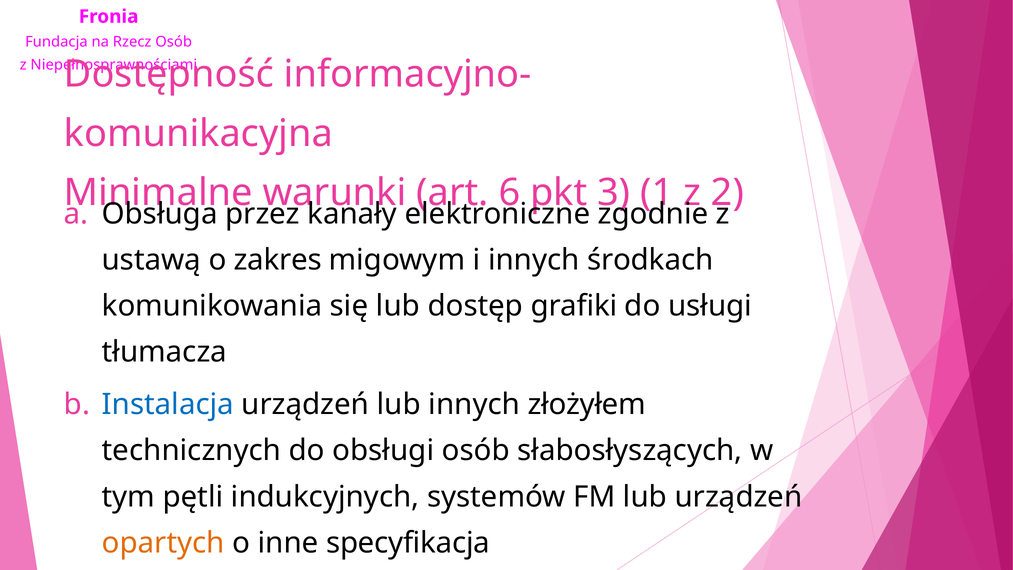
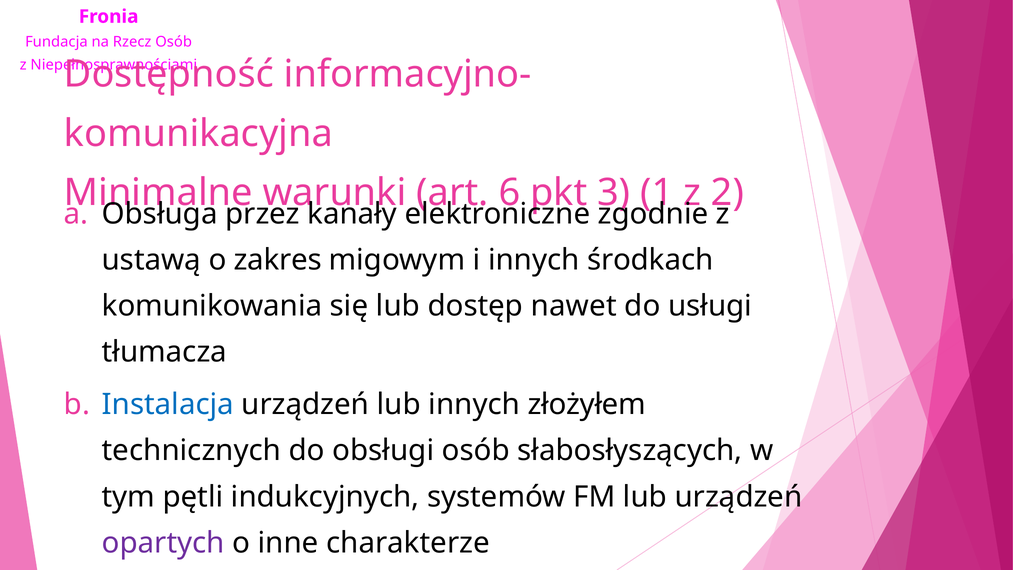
grafiki: grafiki -> nawet
opartych colour: orange -> purple
specyfikacja: specyfikacja -> charakterze
